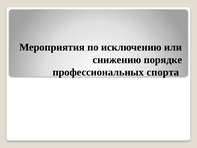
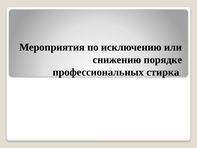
спорта: спорта -> стирка
